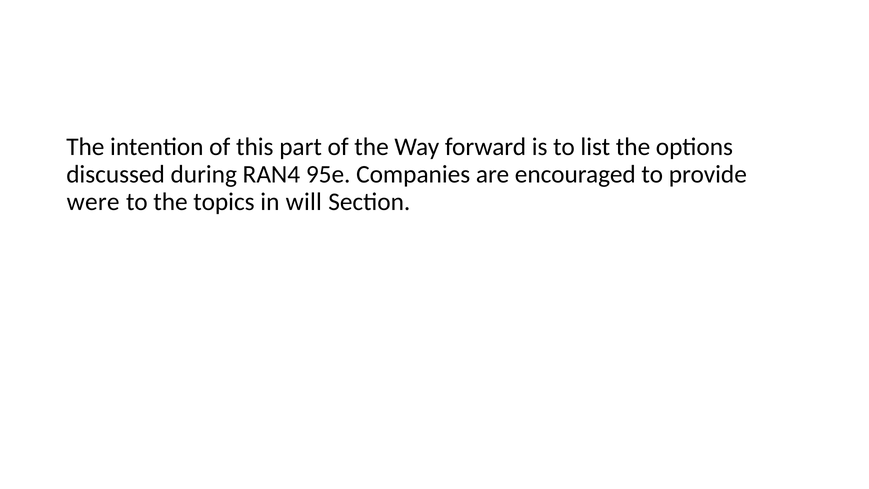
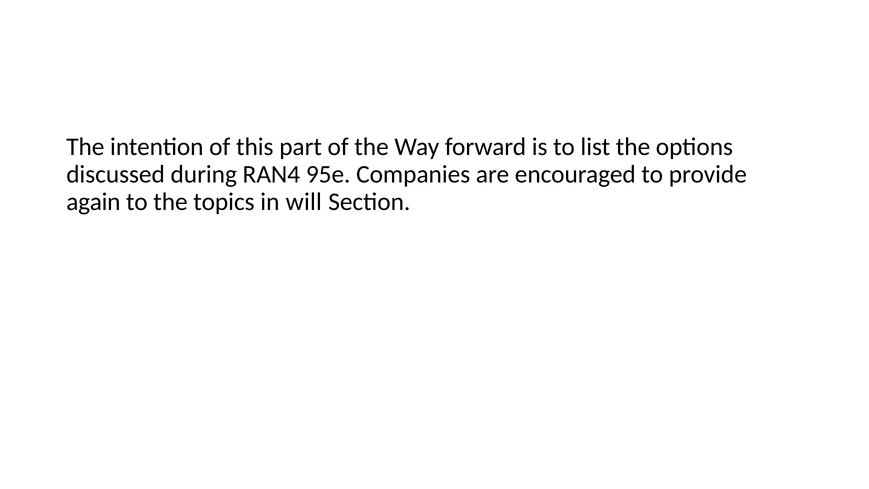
were: were -> again
